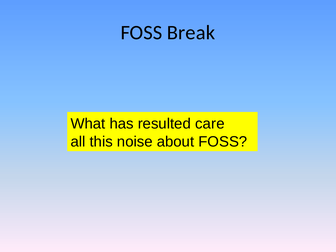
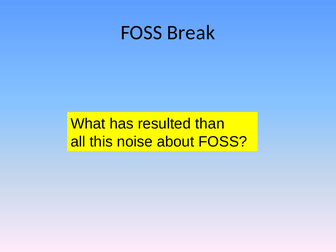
care: care -> than
